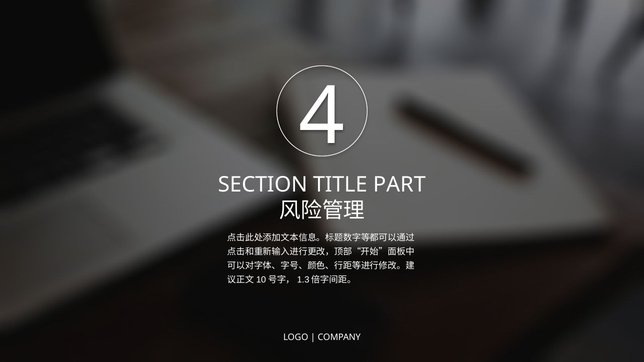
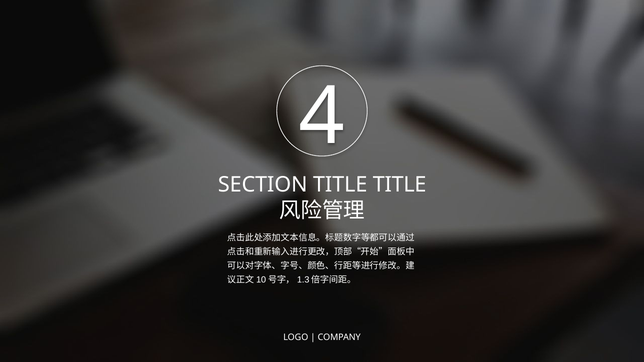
TITLE PART: PART -> TITLE
